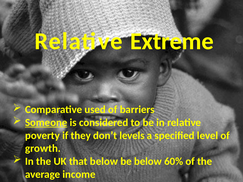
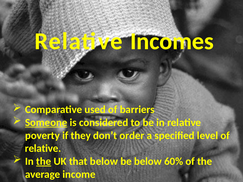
Extreme: Extreme -> Incomes
levels: levels -> order
growth at (43, 149): growth -> relative
the at (44, 162) underline: none -> present
